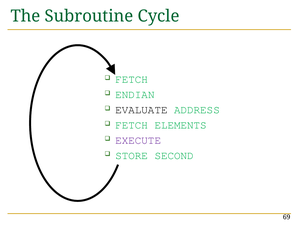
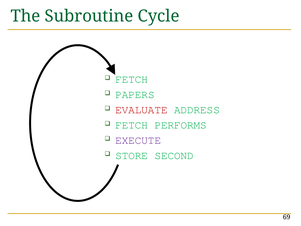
ENDIAN: ENDIAN -> PAPERS
EVALUATE colour: black -> red
ELEMENTS: ELEMENTS -> PERFORMS
